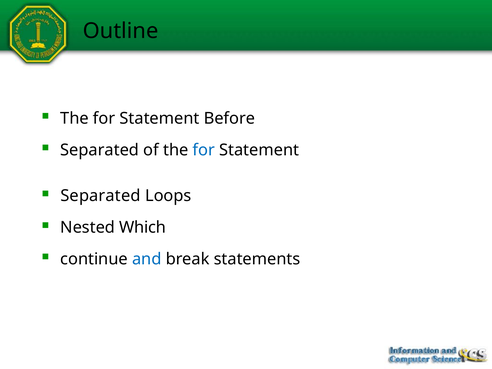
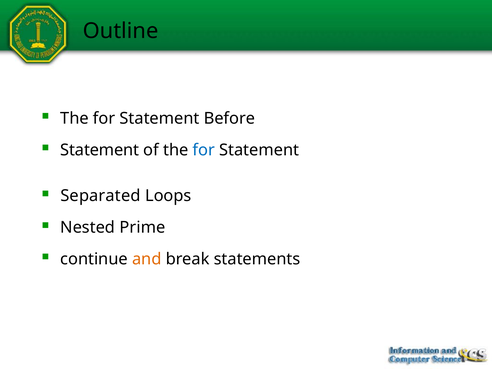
Separated at (100, 150): Separated -> Statement
Which: Which -> Prime
and colour: blue -> orange
